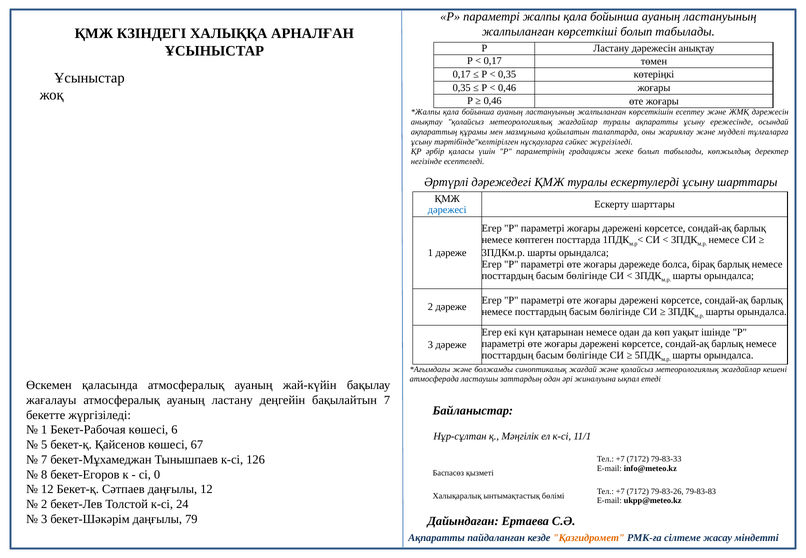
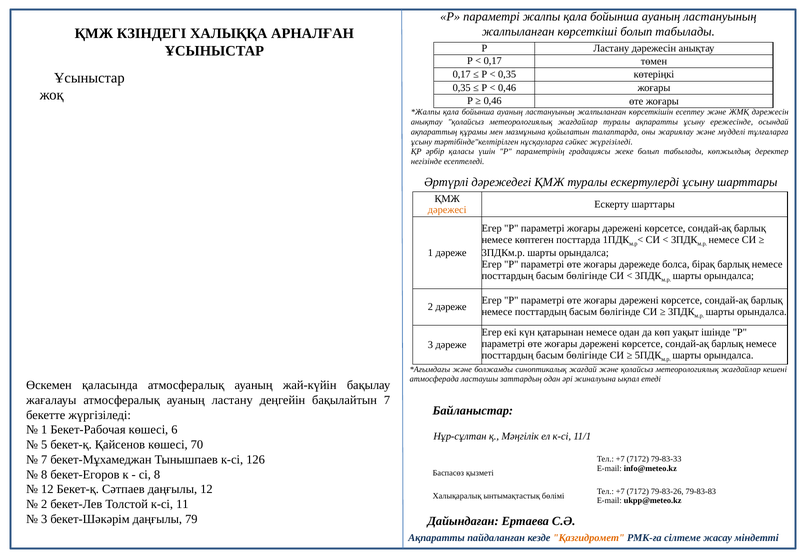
дәрежесі colour: blue -> orange
67: 67 -> 70
сі 0: 0 -> 8
24: 24 -> 11
